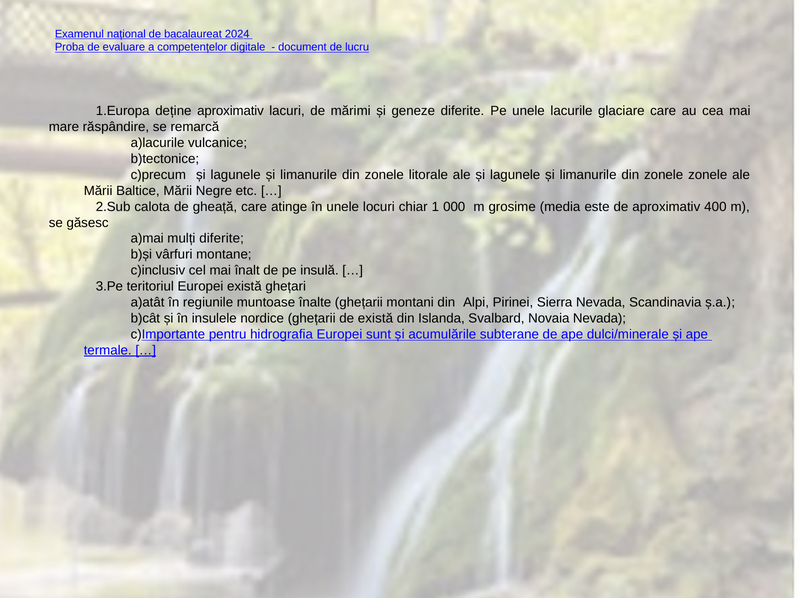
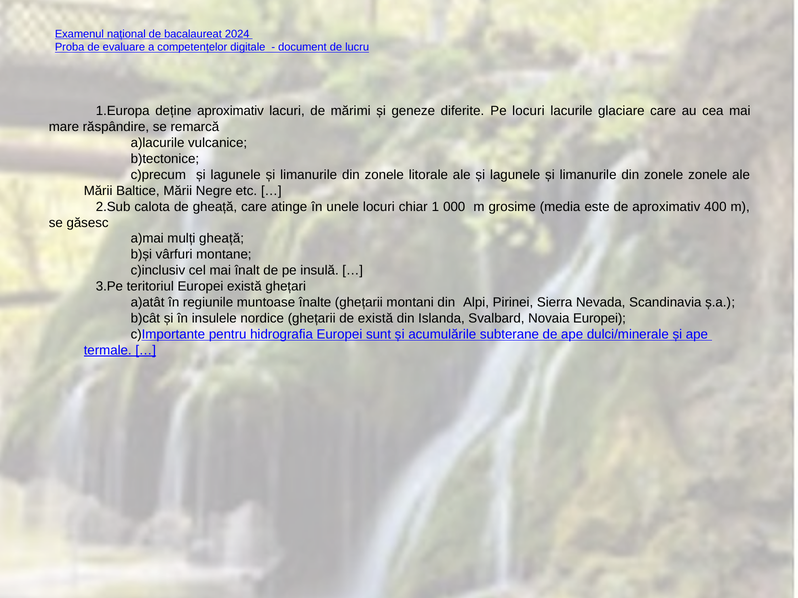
Pe unele: unele -> locuri
mulți diferite: diferite -> gheață
Novaia Nevada: Nevada -> Europei
